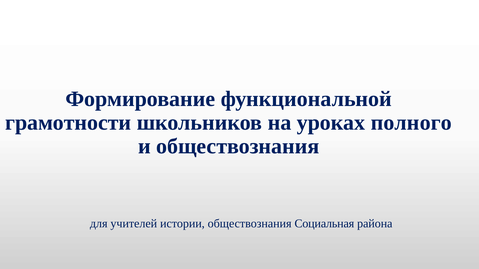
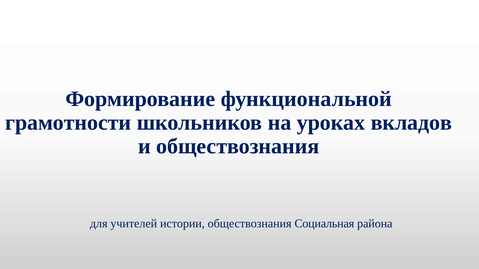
полного: полного -> вкладов
